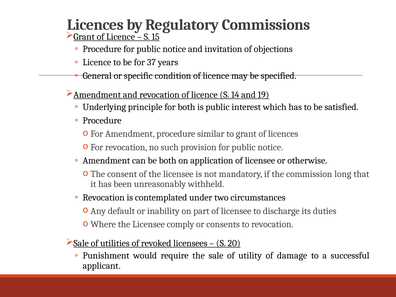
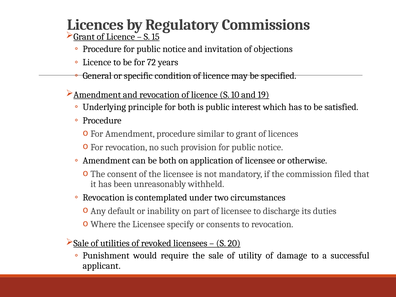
37: 37 -> 72
14: 14 -> 10
long: long -> filed
comply: comply -> specify
